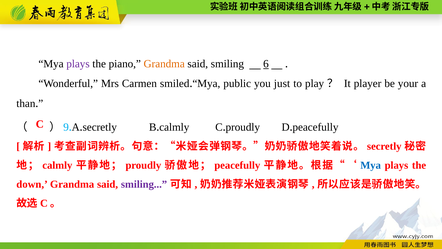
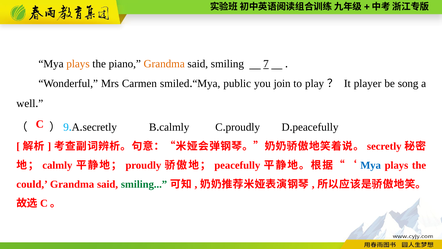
plays at (78, 64) colour: purple -> orange
6: 6 -> 7
just: just -> join
your: your -> song
than: than -> well
down: down -> could
smiling at (144, 184) colour: purple -> green
